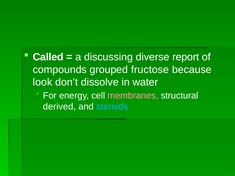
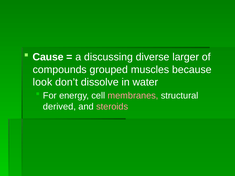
Called: Called -> Cause
report: report -> larger
fructose: fructose -> muscles
steroids colour: light blue -> pink
